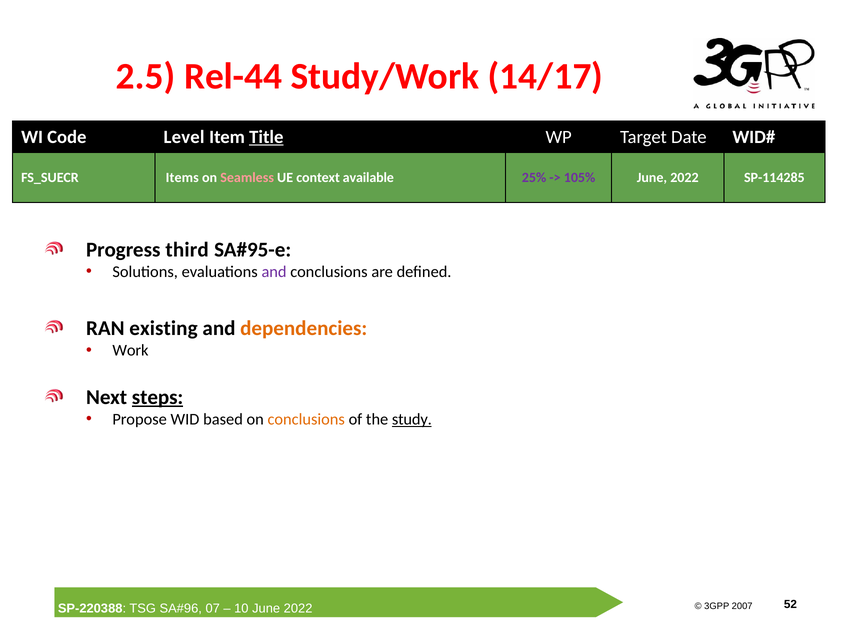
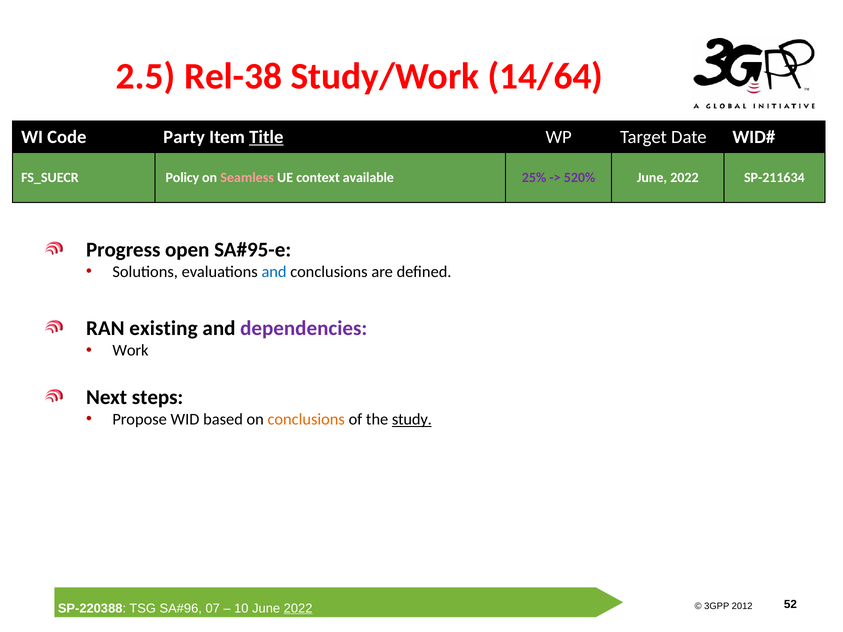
Rel-44: Rel-44 -> Rel-38
14/17: 14/17 -> 14/64
Level: Level -> Party
Items: Items -> Policy
105%: 105% -> 520%
SP-114285: SP-114285 -> SP-211634
third: third -> open
and at (274, 272) colour: purple -> blue
dependencies colour: orange -> purple
steps underline: present -> none
2007 at (742, 606): 2007 -> 2012
2022 at (298, 609) underline: none -> present
